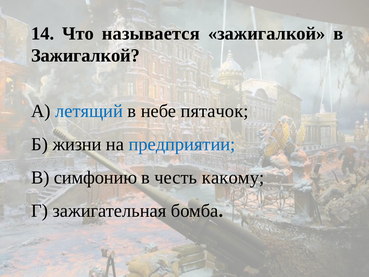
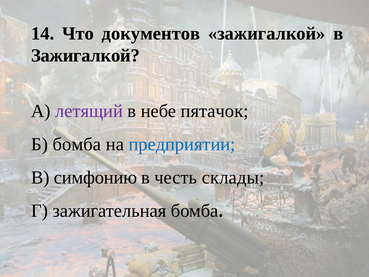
называется: называется -> документов
летящий colour: blue -> purple
Б жизни: жизни -> бомба
какому: какому -> склады
